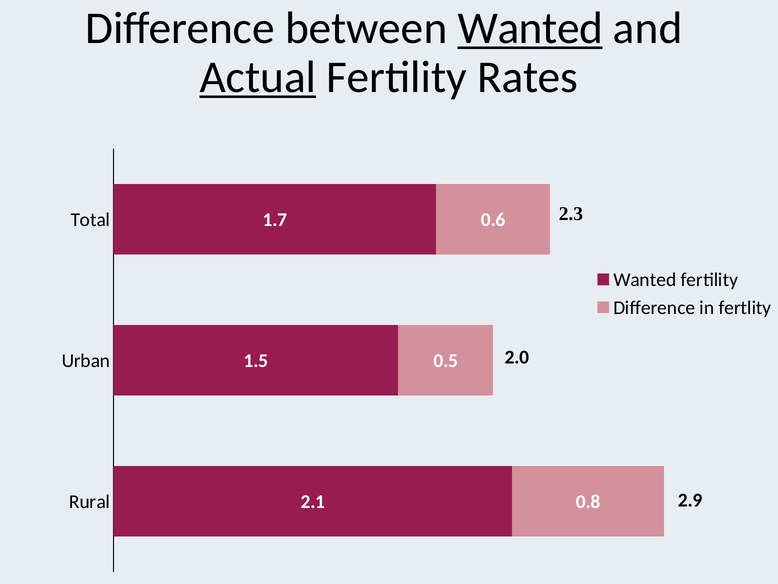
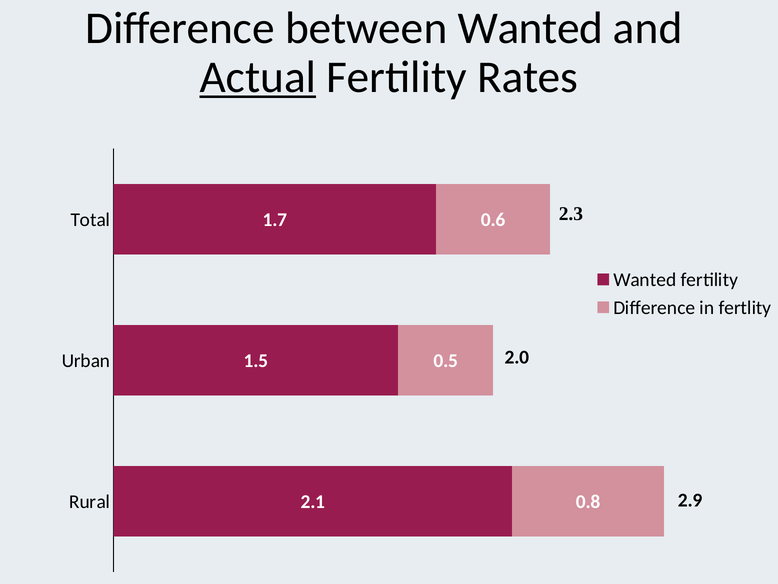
Wanted at (530, 28) underline: present -> none
